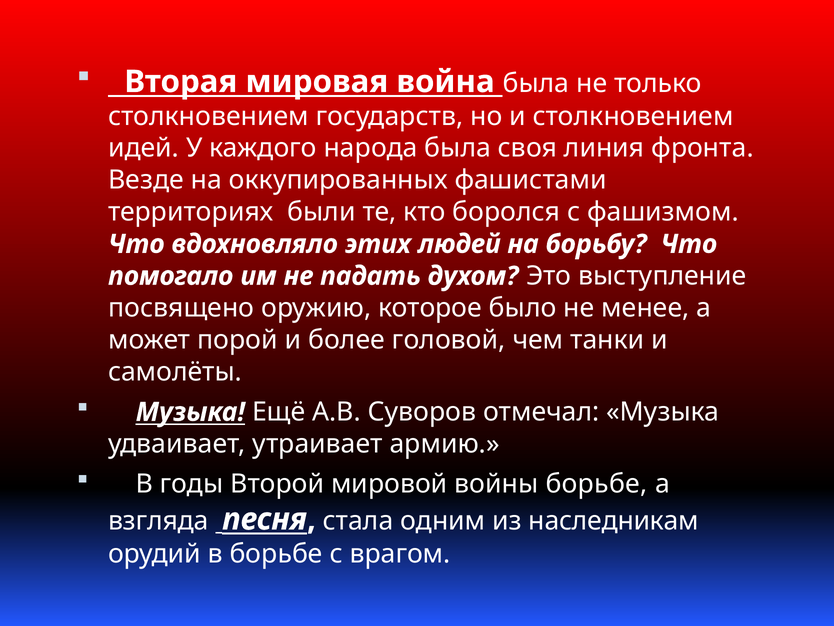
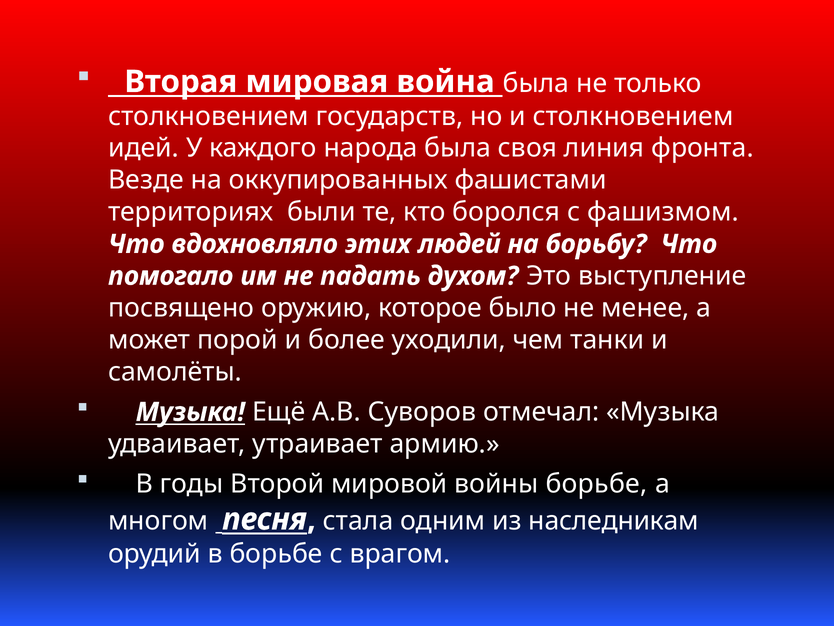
головой: головой -> уходили
взгляда: взгляда -> многом
